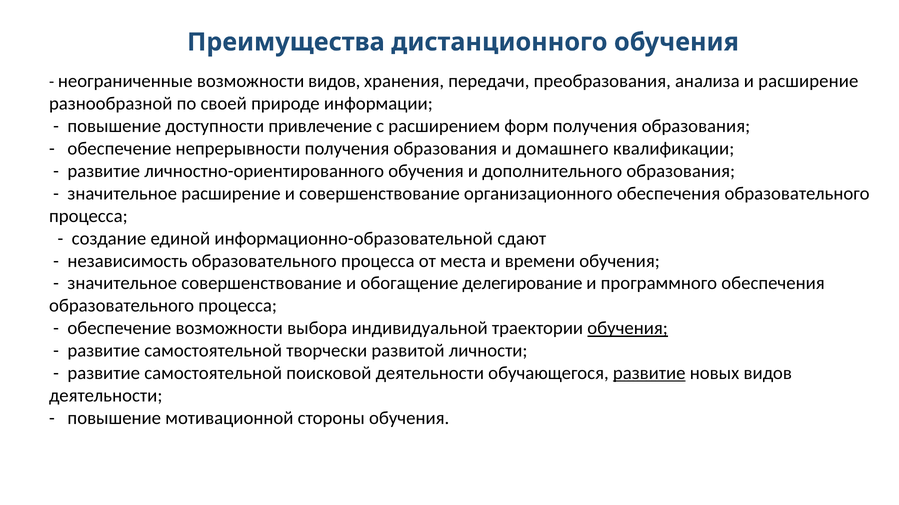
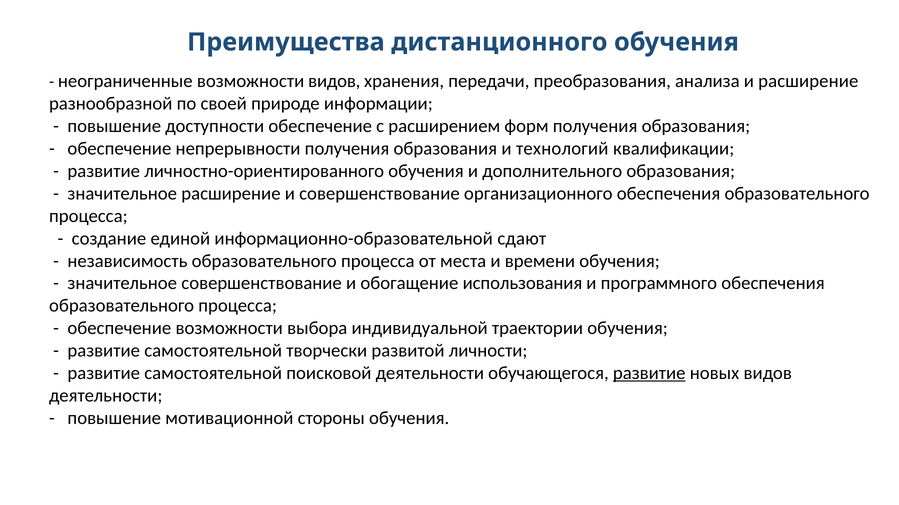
доступности привлечение: привлечение -> обеспечение
домашнего: домашнего -> технологий
делегирование: делегирование -> использования
обучения at (628, 329) underline: present -> none
